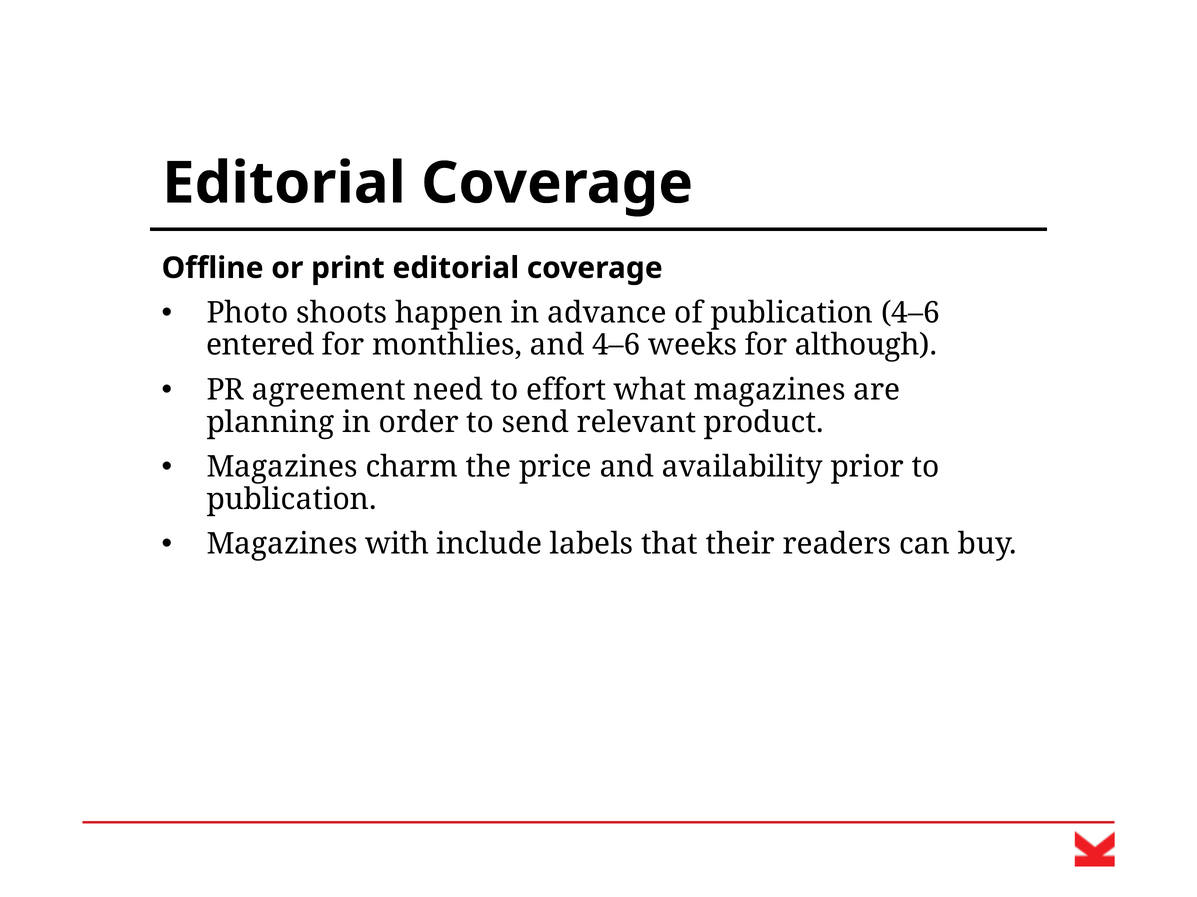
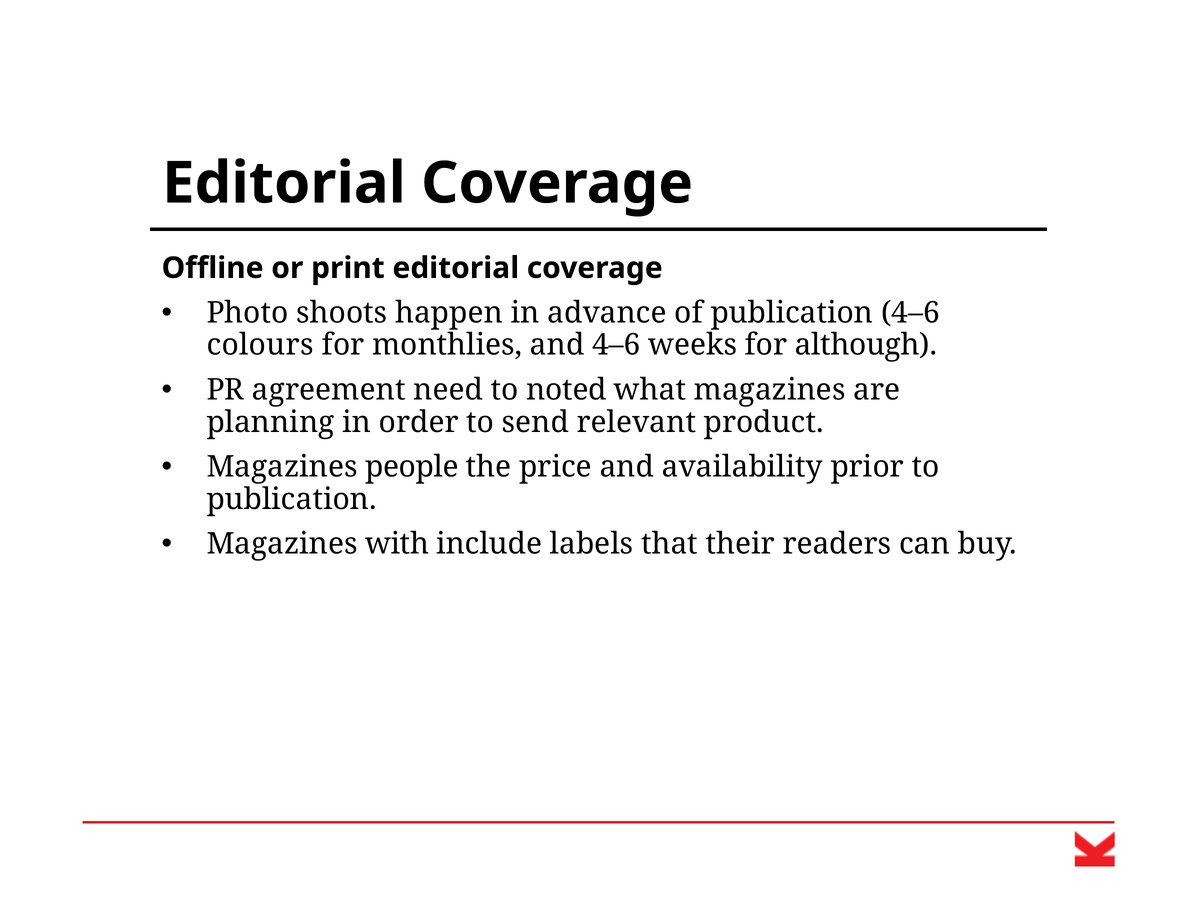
entered: entered -> colours
effort: effort -> noted
charm: charm -> people
